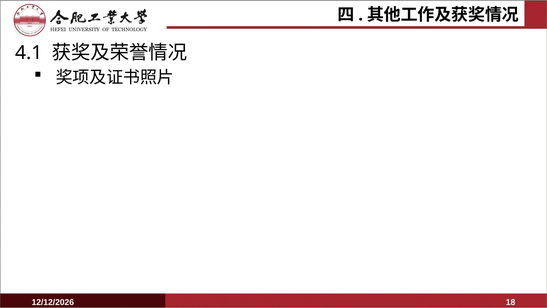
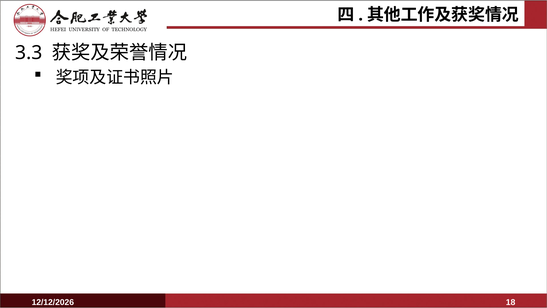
4.1: 4.1 -> 3.3
